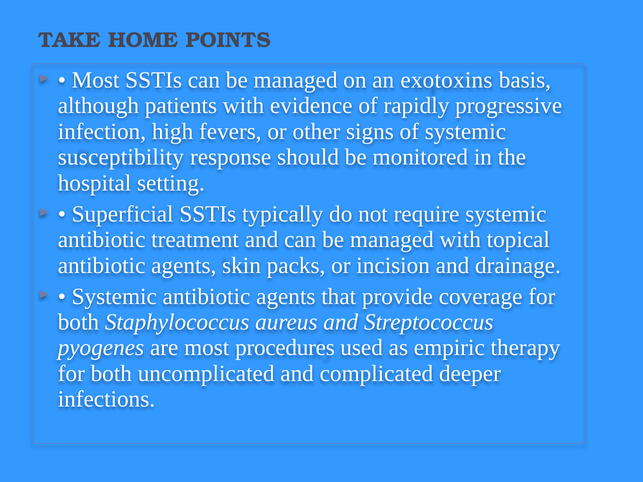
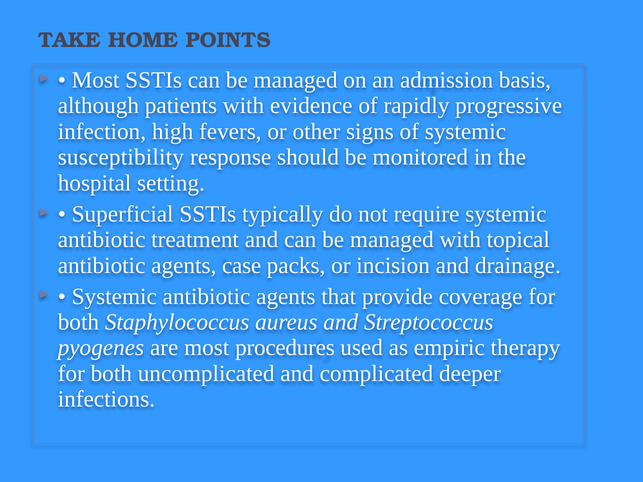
exotoxins: exotoxins -> admission
skin: skin -> case
